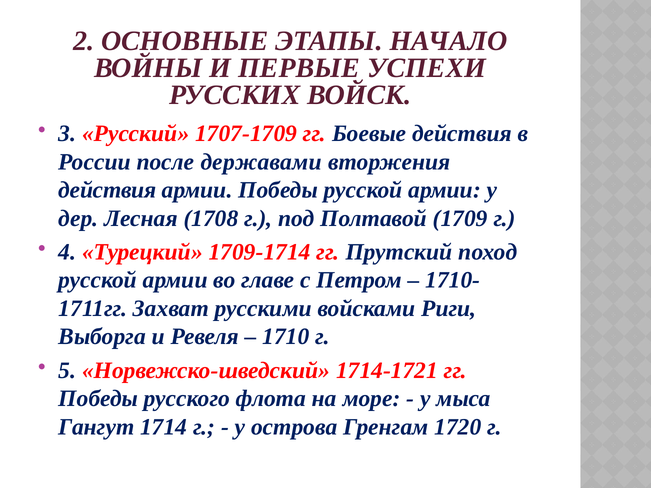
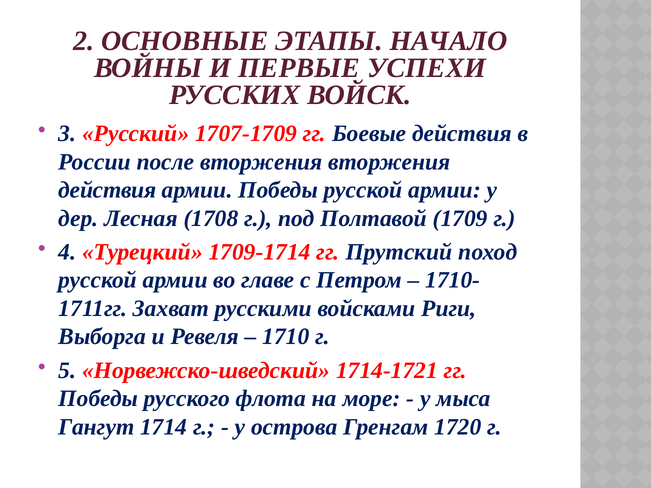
после державами: державами -> вторжения
